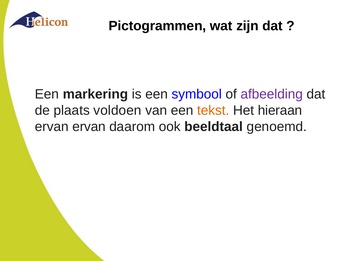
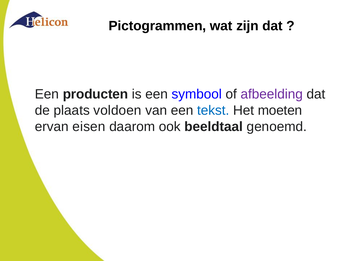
markering: markering -> producten
tekst colour: orange -> blue
hieraan: hieraan -> moeten
ervan ervan: ervan -> eisen
